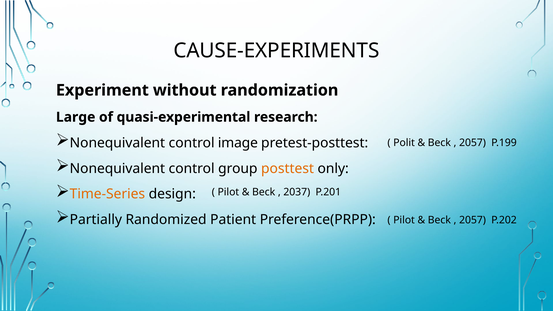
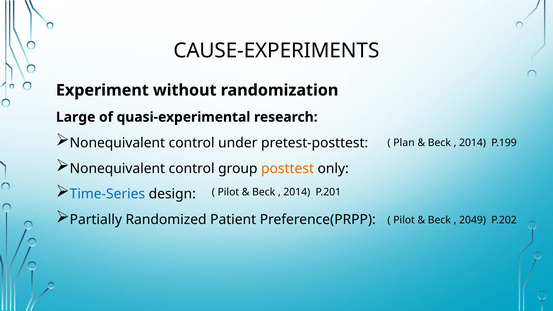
image: image -> under
Polit: Polit -> Plan
2057 at (472, 143): 2057 -> 2014
Time-Series colour: orange -> blue
2037 at (297, 192): 2037 -> 2014
2057 at (472, 220): 2057 -> 2049
